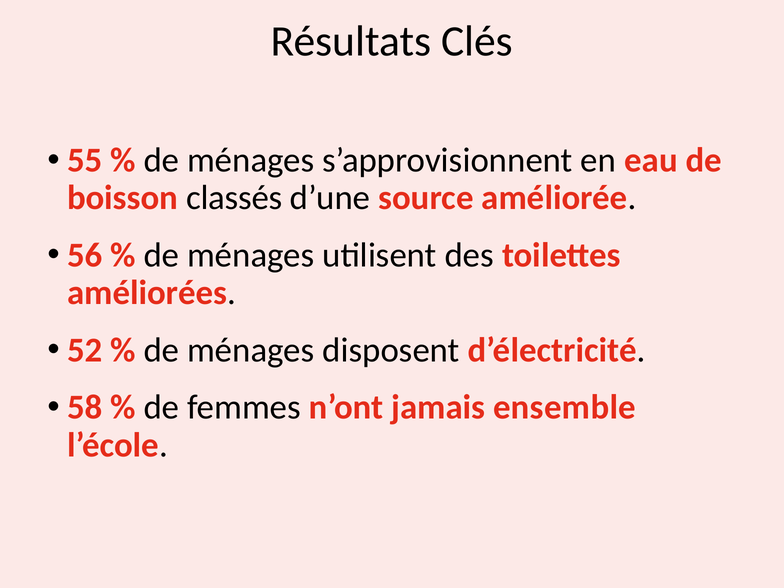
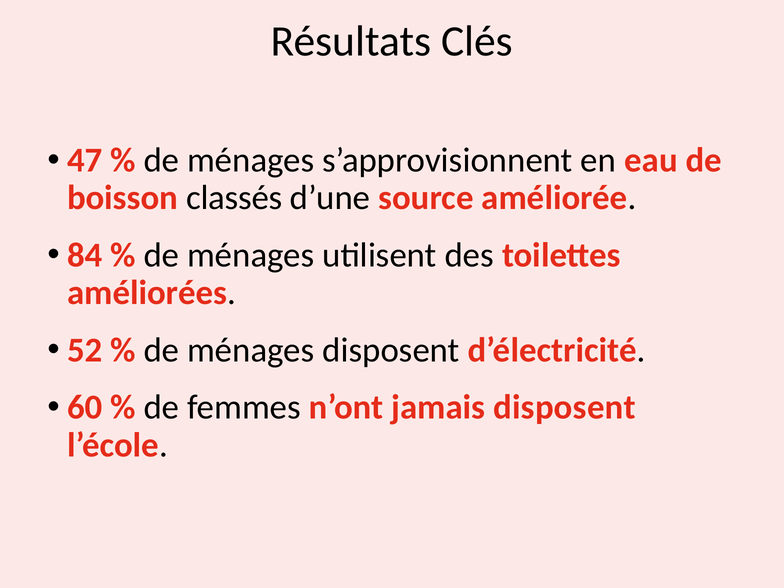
55: 55 -> 47
56: 56 -> 84
58: 58 -> 60
jamais ensemble: ensemble -> disposent
